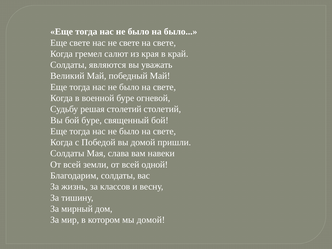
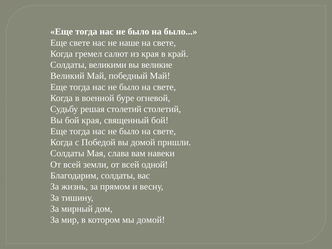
не свете: свете -> наше
являются: являются -> великими
уважать: уважать -> великие
бой буре: буре -> края
классов: классов -> прямом
